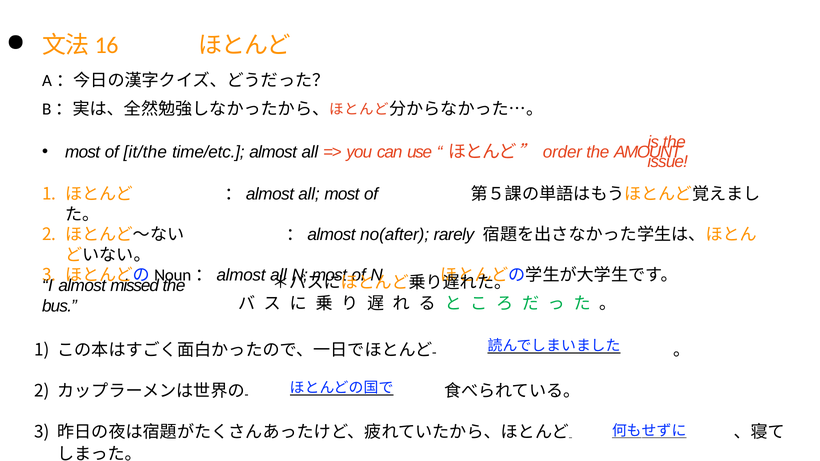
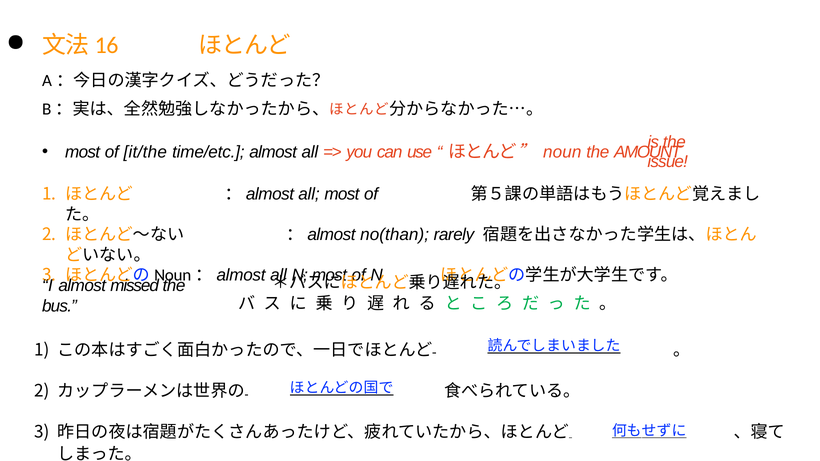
order: order -> noun
no(after: no(after -> no(than
